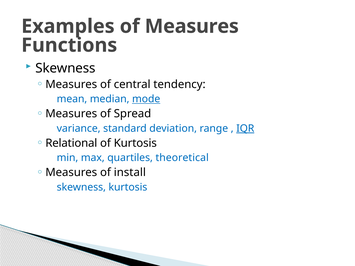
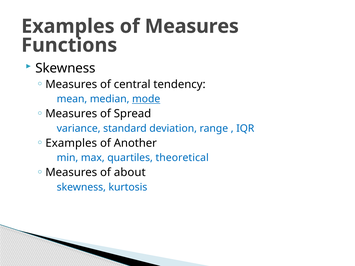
IQR underline: present -> none
Relational at (71, 143): Relational -> Examples
of Kurtosis: Kurtosis -> Another
install: install -> about
